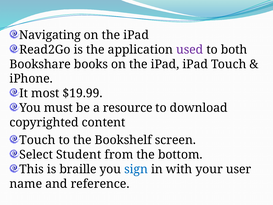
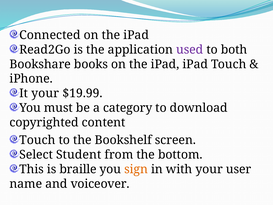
Navigating: Navigating -> Connected
It most: most -> your
resource: resource -> category
sign colour: blue -> orange
reference: reference -> voiceover
